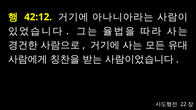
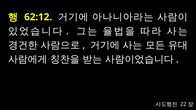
42:12: 42:12 -> 62:12
